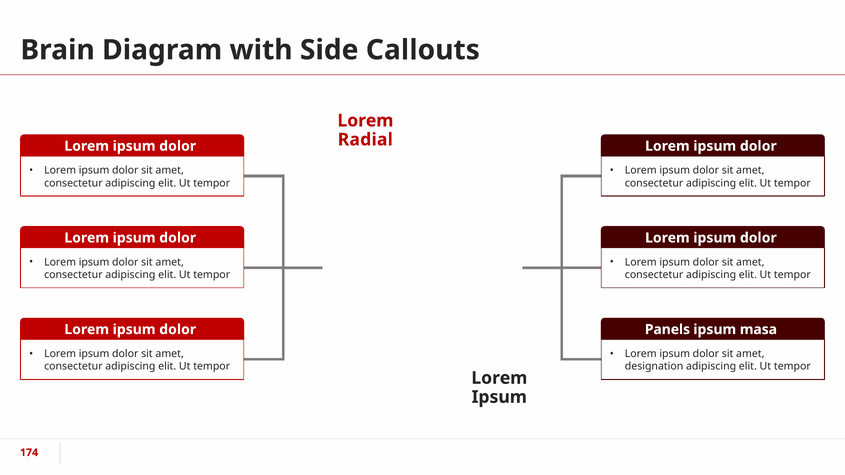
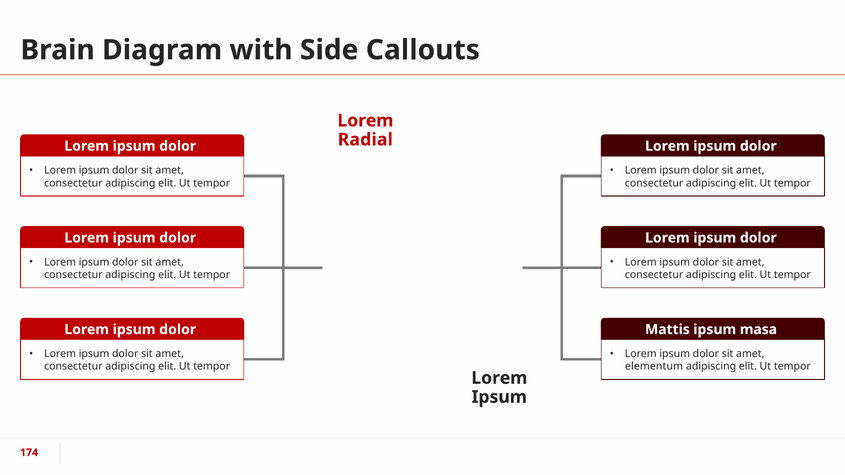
Panels: Panels -> Mattis
designation: designation -> elementum
